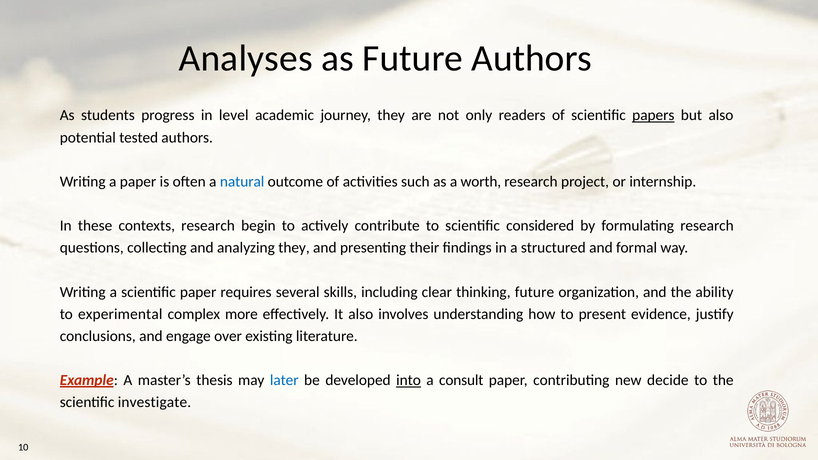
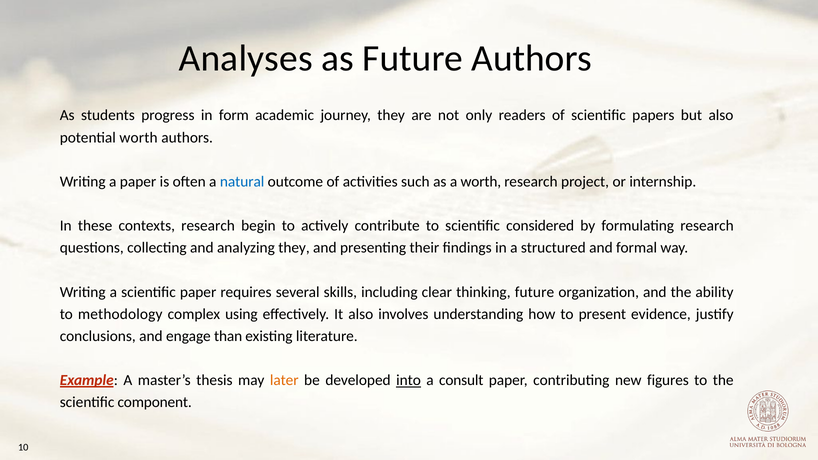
level: level -> form
papers underline: present -> none
potential tested: tested -> worth
experimental: experimental -> methodology
more: more -> using
over: over -> than
later colour: blue -> orange
decide: decide -> figures
investigate: investigate -> component
